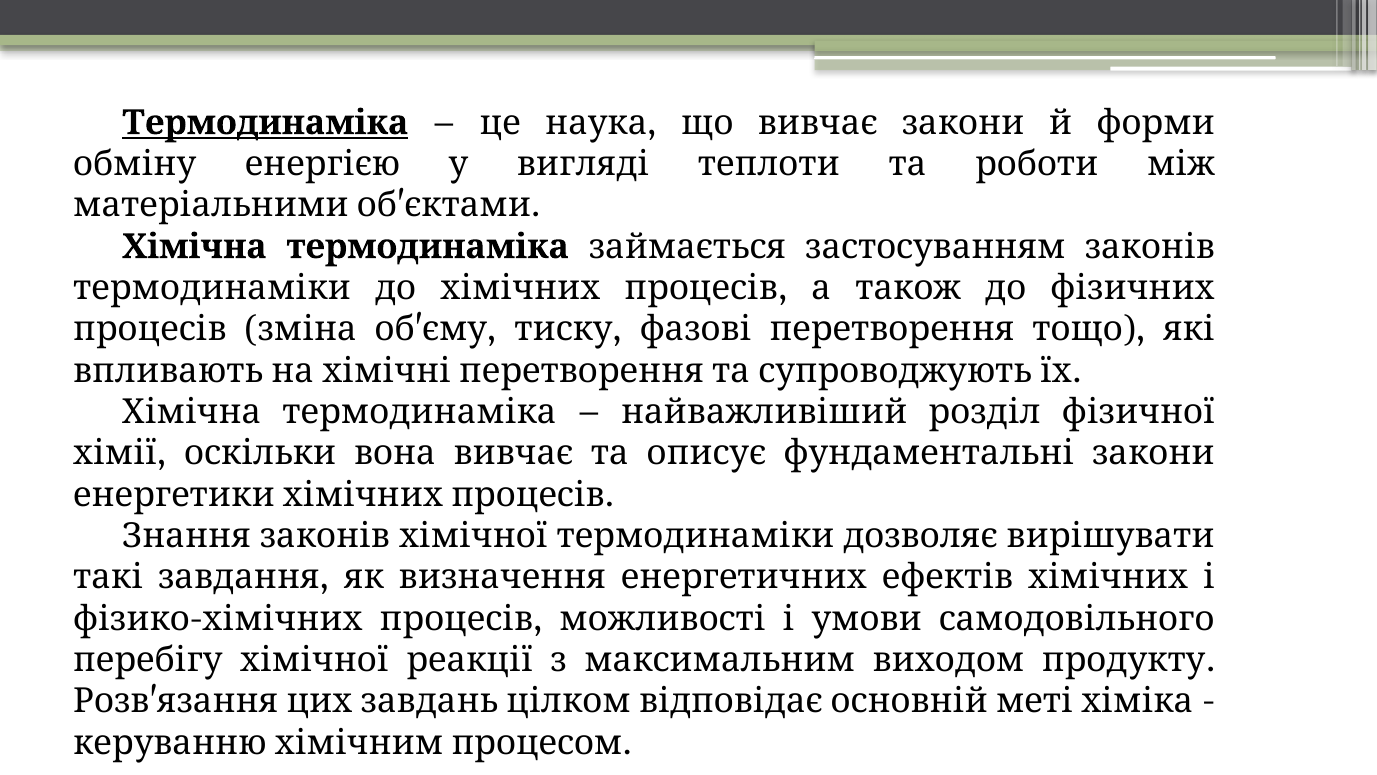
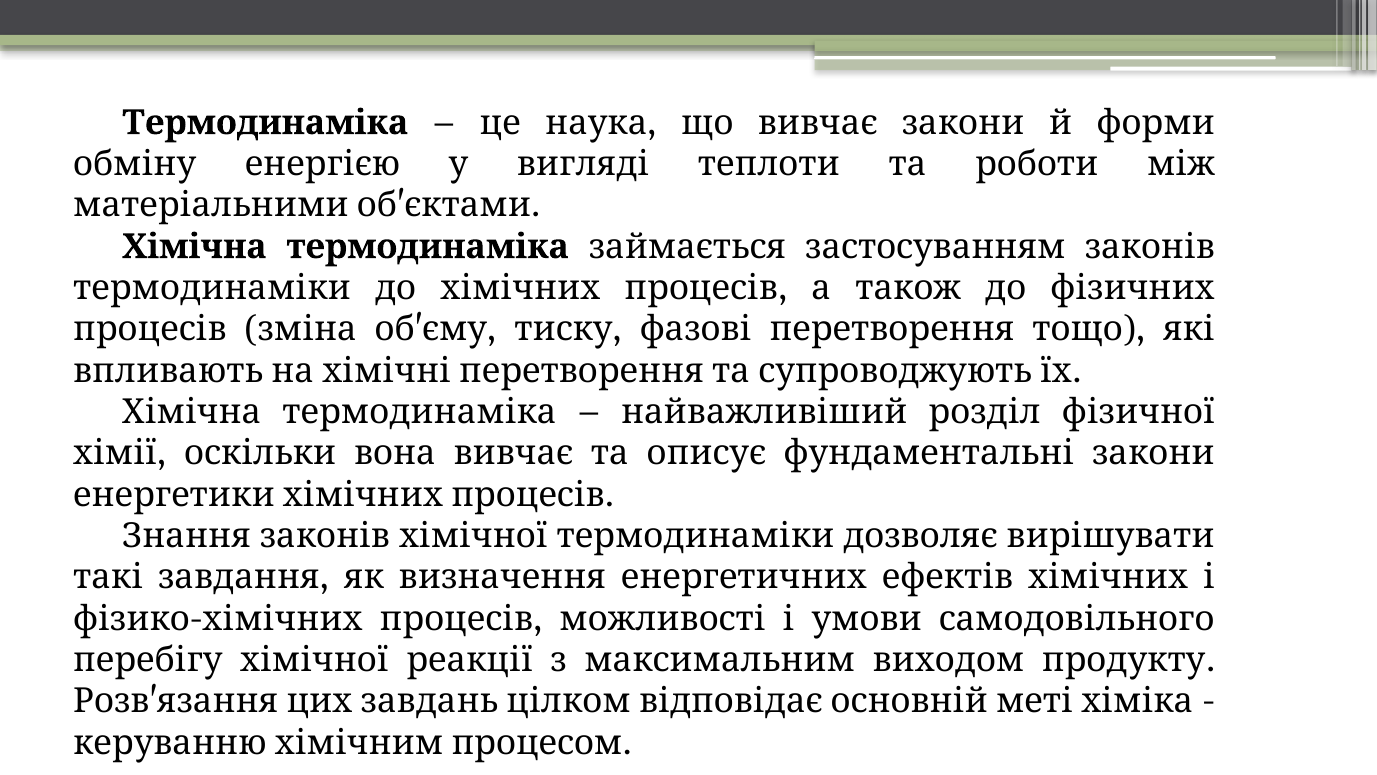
Термодинаміка at (265, 123) underline: present -> none
